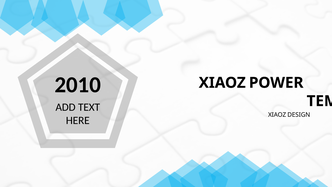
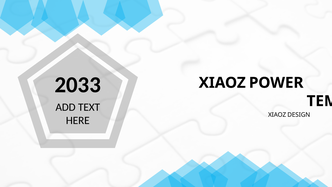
2010: 2010 -> 2033
